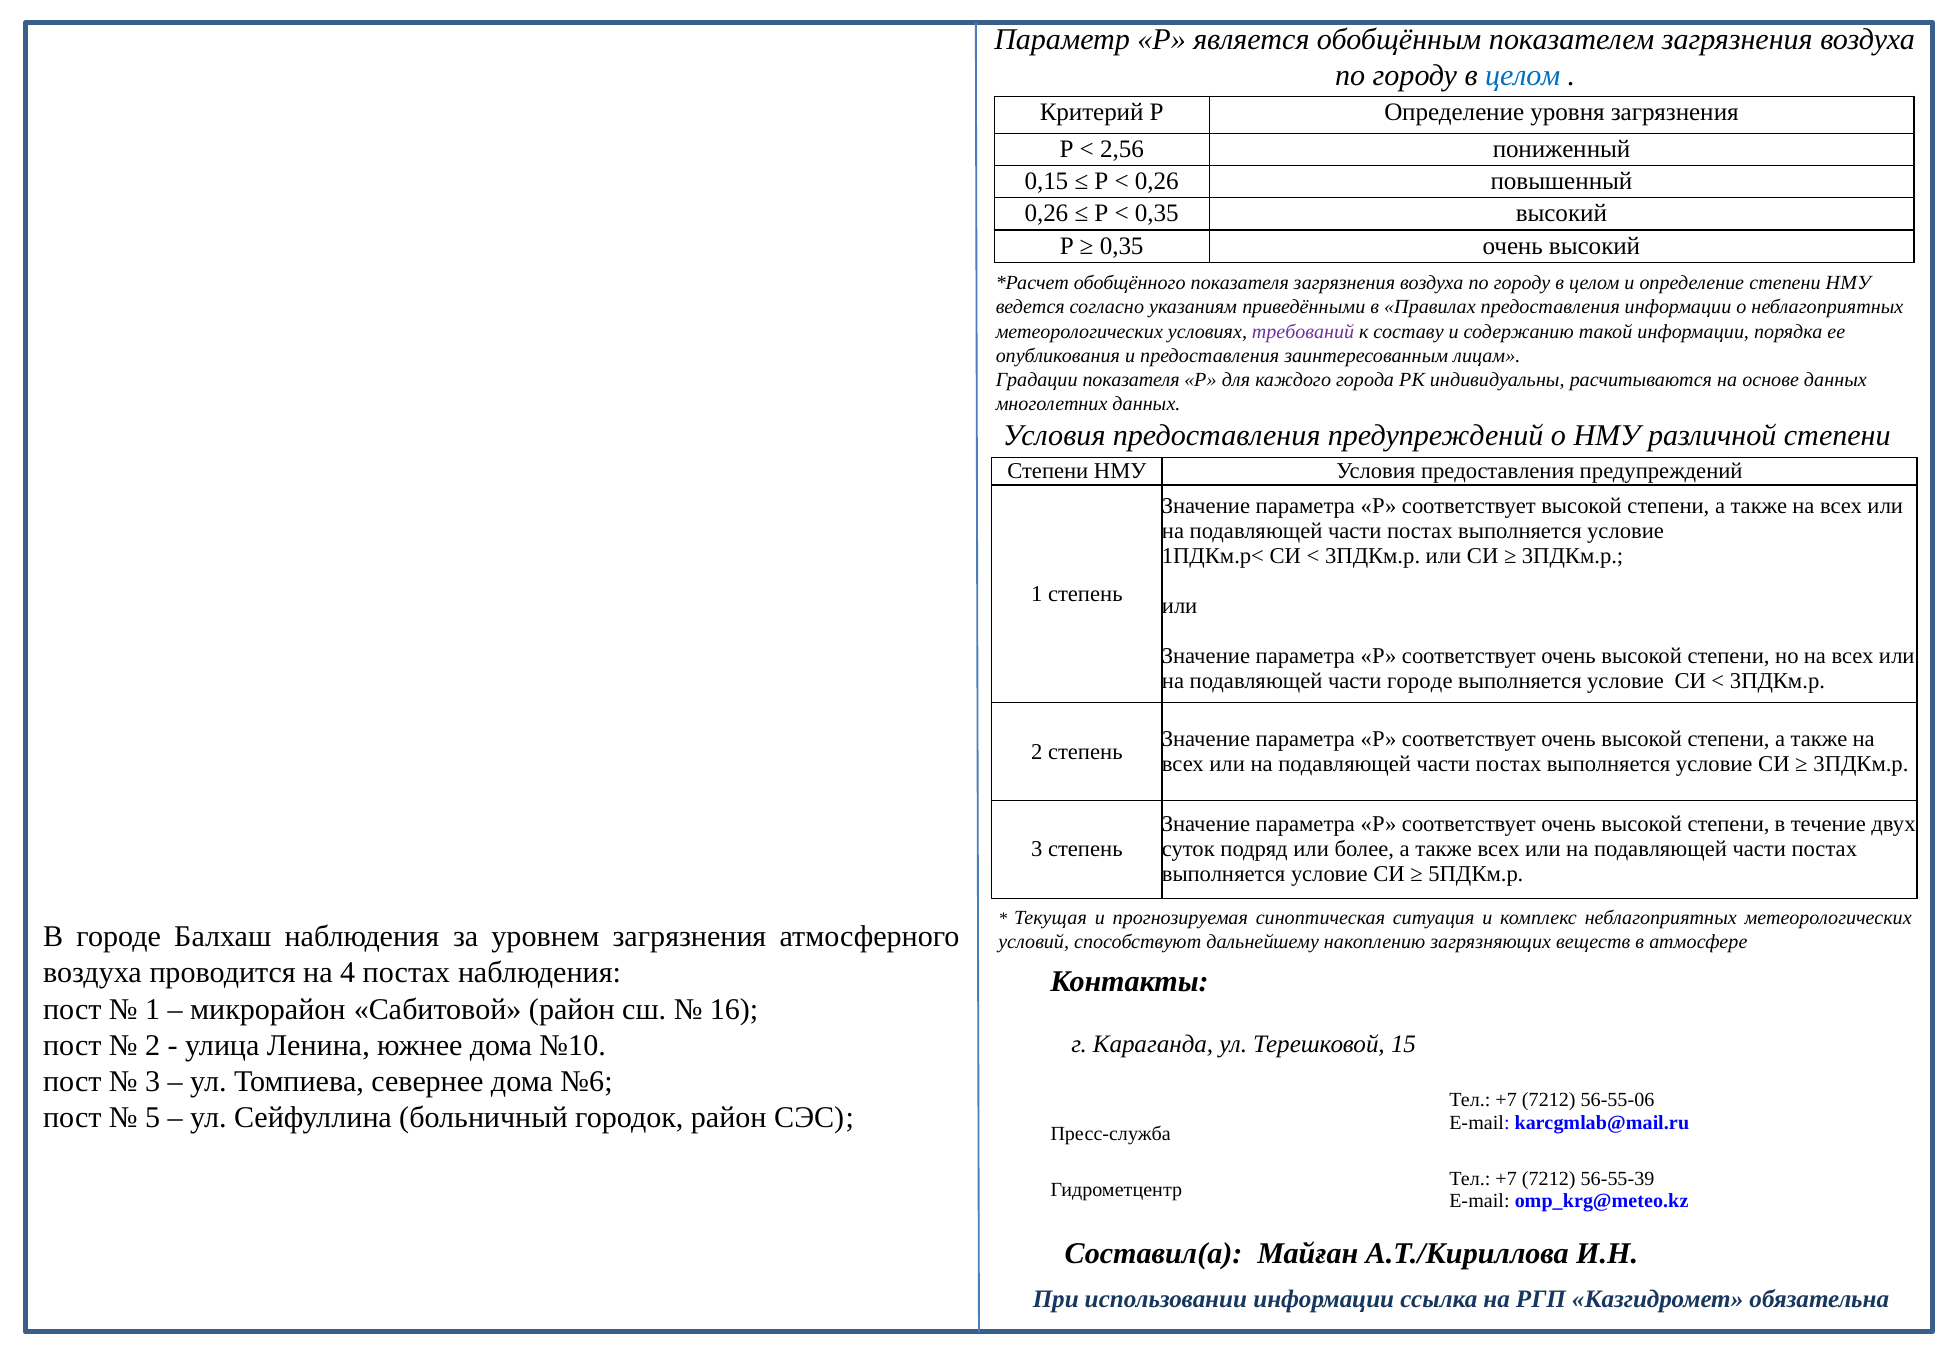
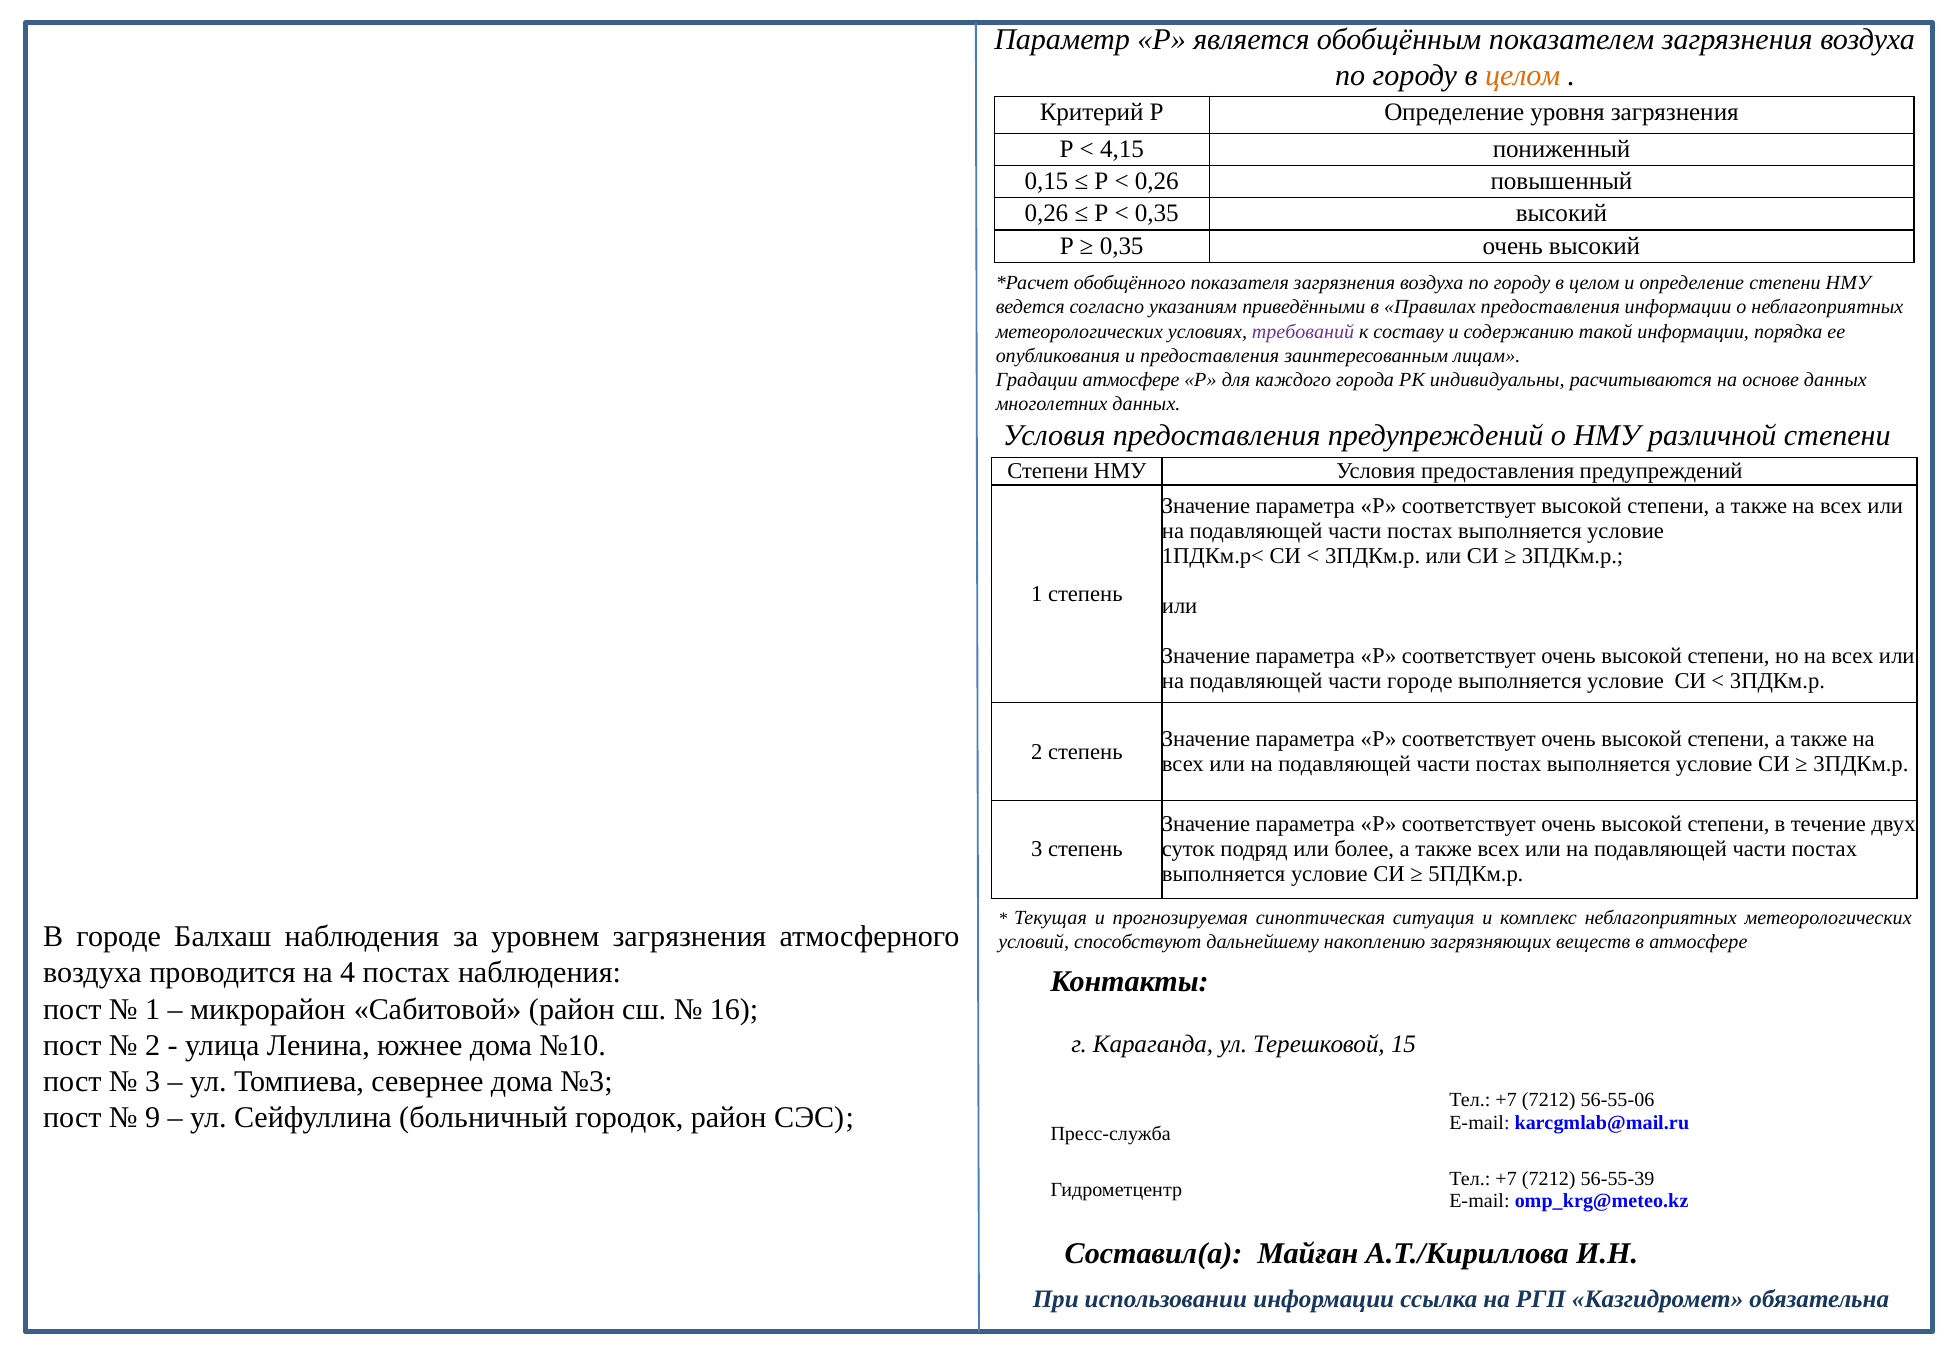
целом at (1523, 76) colour: blue -> orange
2,56: 2,56 -> 4,15
Градации показателя: показателя -> атмосфере
№6: №6 -> №3
5: 5 -> 9
